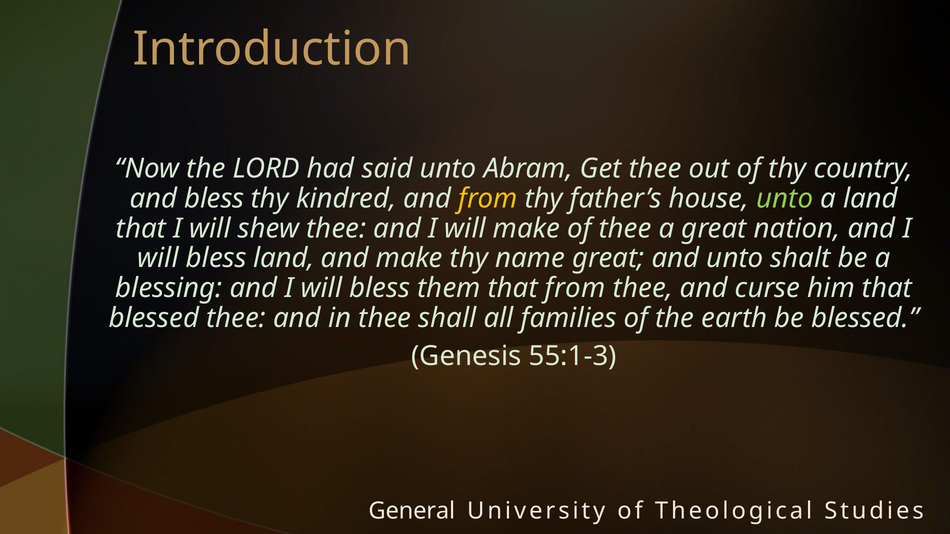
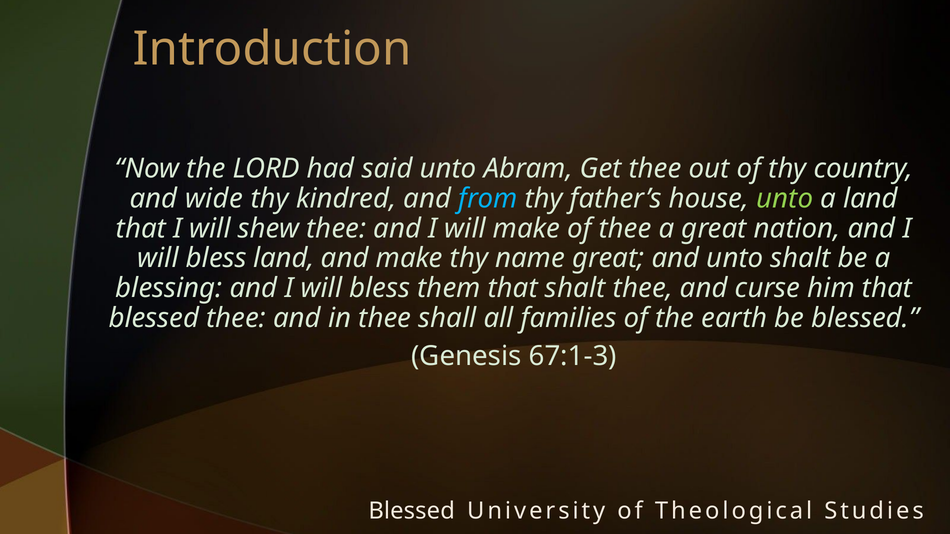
and bless: bless -> wide
from at (488, 199) colour: yellow -> light blue
that from: from -> shalt
55:1-3: 55:1-3 -> 67:1-3
General at (412, 511): General -> Blessed
